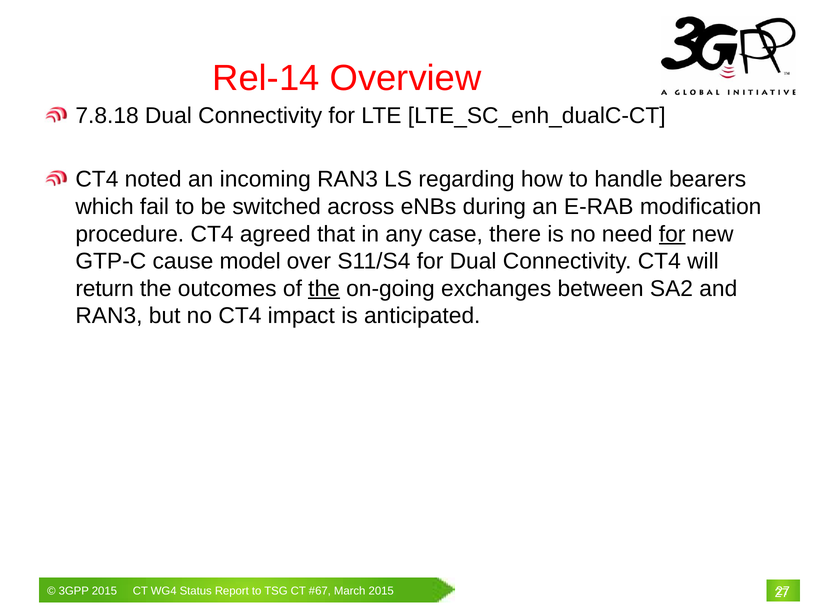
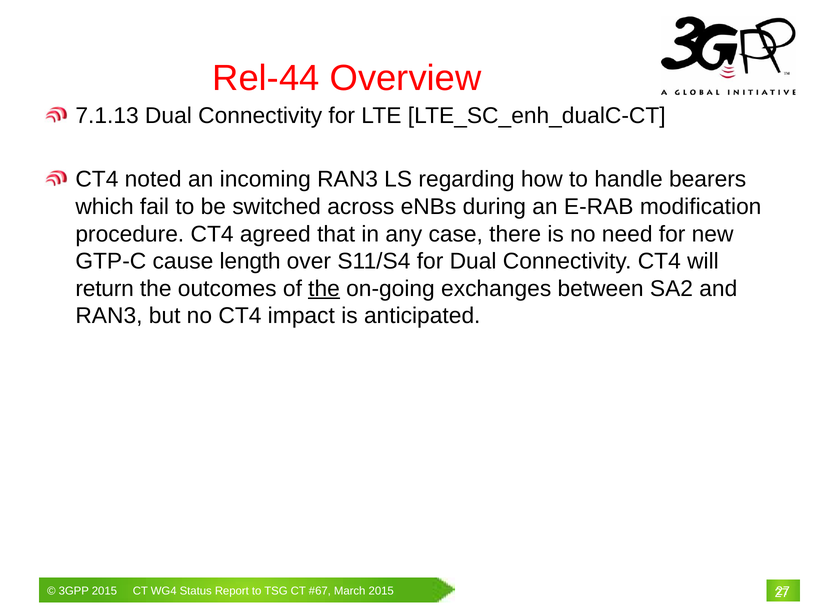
Rel-14: Rel-14 -> Rel-44
7.8.18: 7.8.18 -> 7.1.13
for at (672, 234) underline: present -> none
model: model -> length
